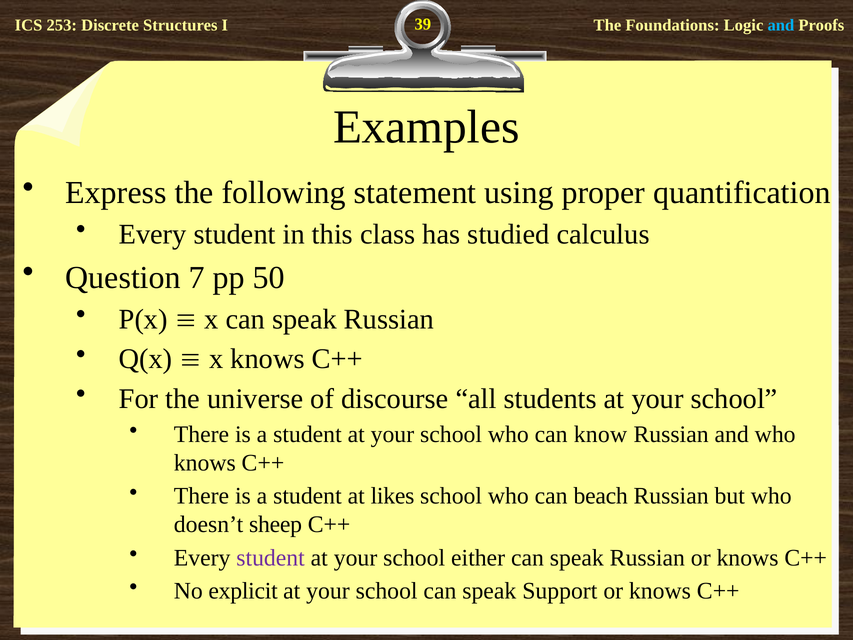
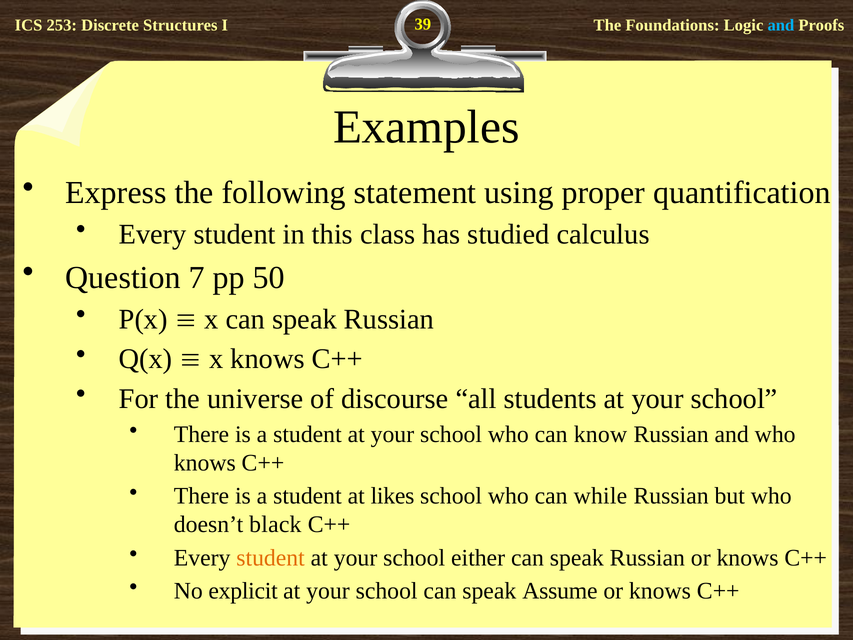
beach: beach -> while
sheep: sheep -> black
student at (271, 558) colour: purple -> orange
Support: Support -> Assume
